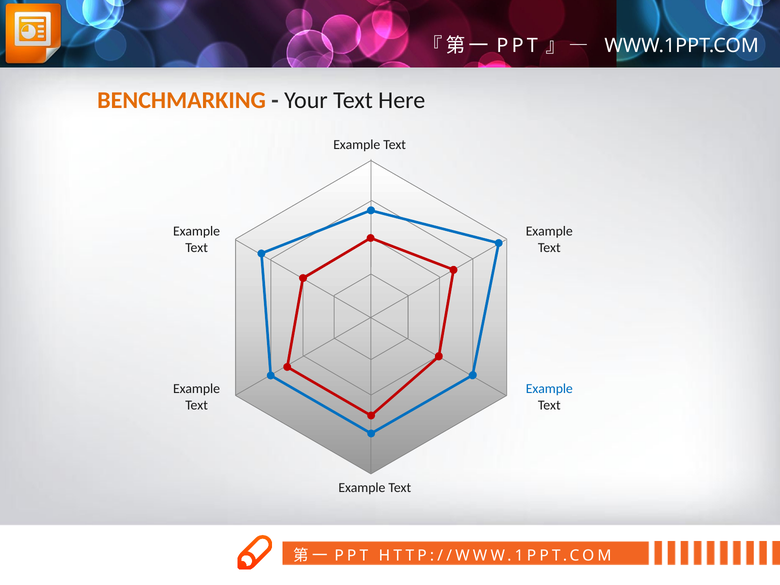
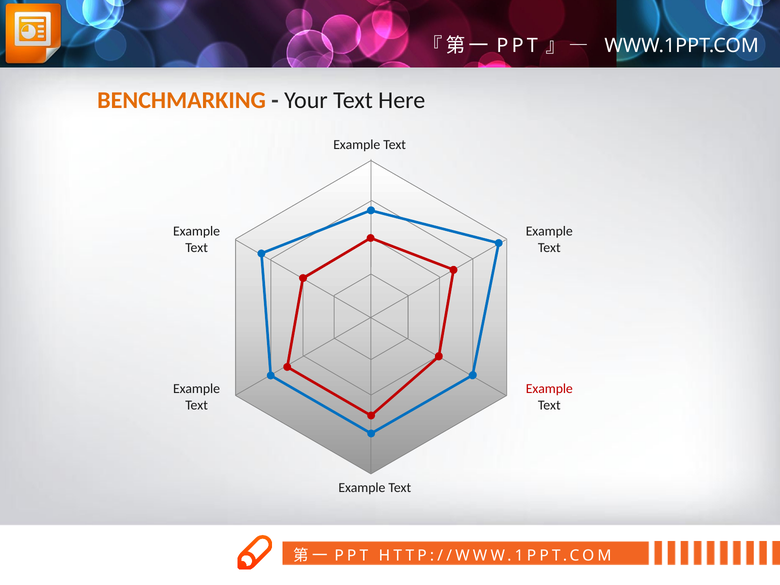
Example at (549, 389) colour: blue -> red
